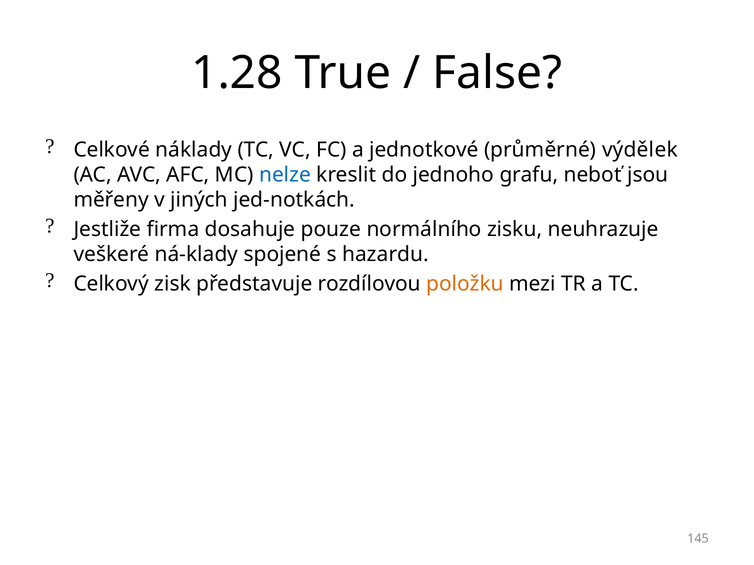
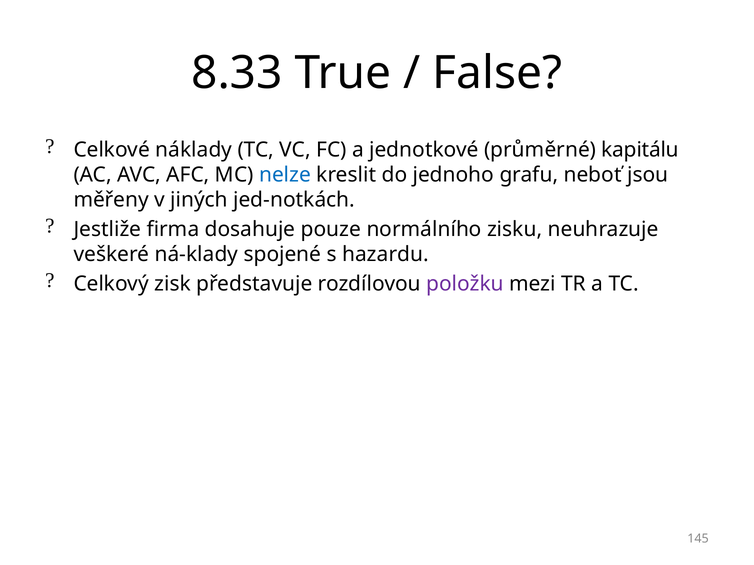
1.28: 1.28 -> 8.33
výdělek: výdělek -> kapitálu
položku colour: orange -> purple
